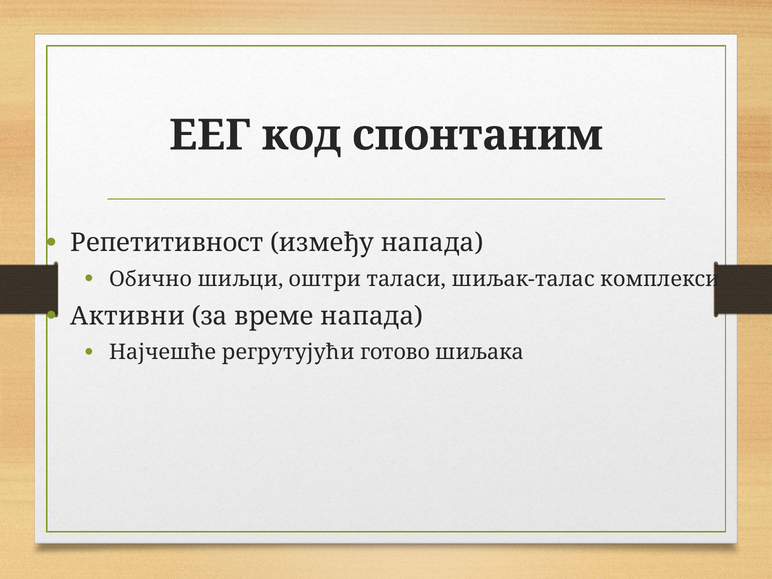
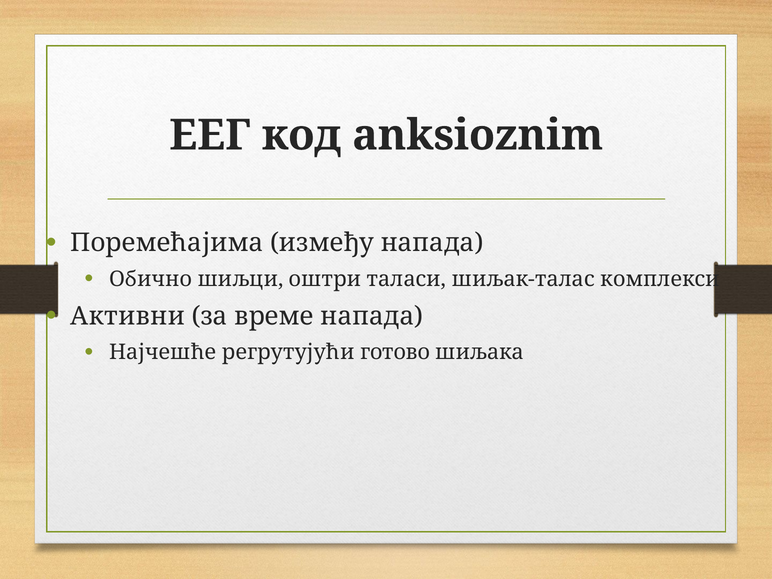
спонтаним: спонтаним -> anksioznim
Репетитивност: Репетитивност -> Поремећајима
